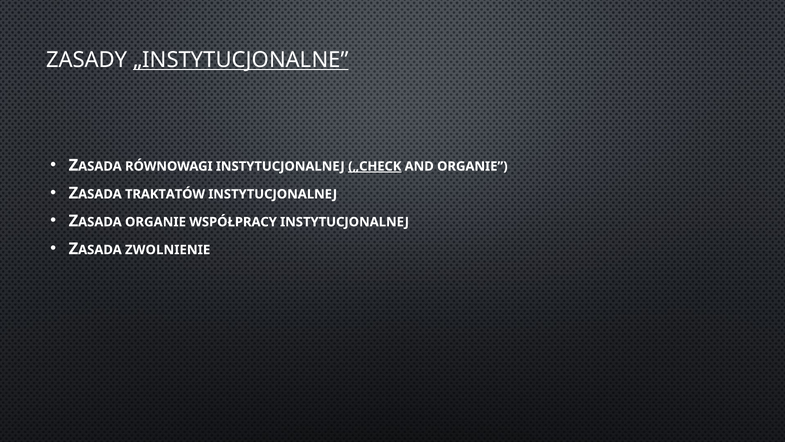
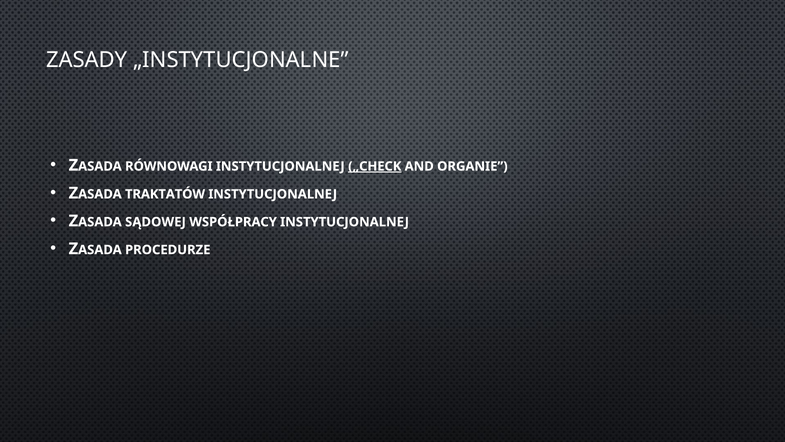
„INSTYTUCJONALNE underline: present -> none
ZASADA ORGANIE: ORGANIE -> SĄDOWEJ
ZWOLNIENIE: ZWOLNIENIE -> PROCEDURZE
